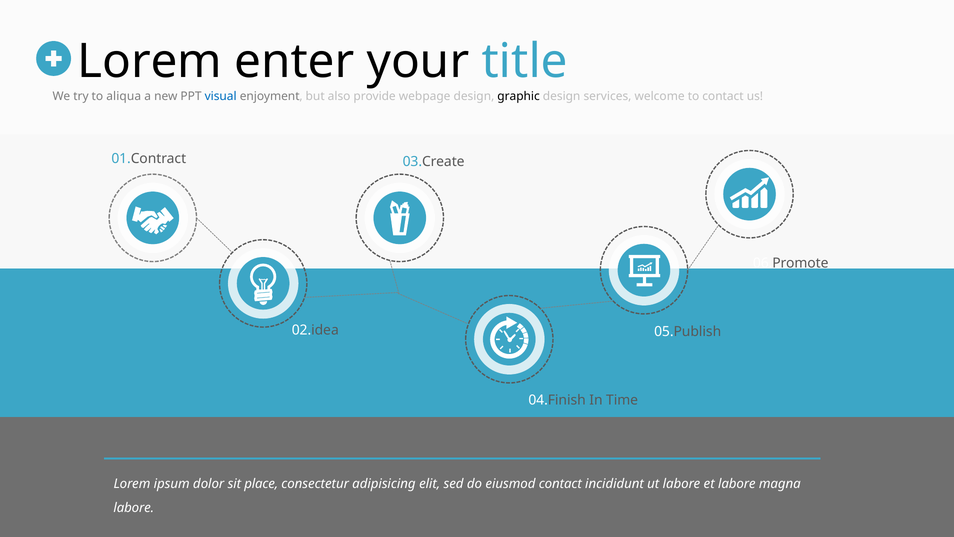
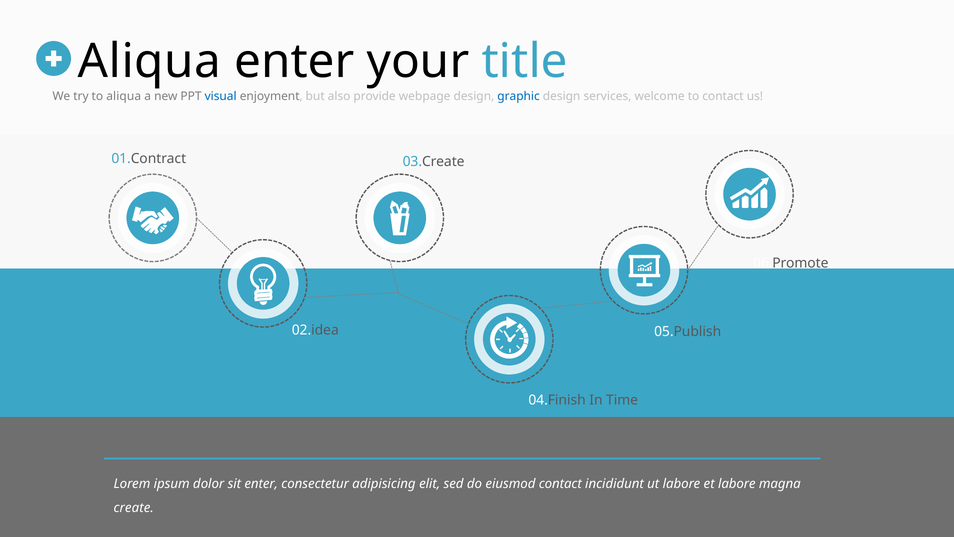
Lorem at (150, 61): Lorem -> Aliqua
graphic colour: black -> blue
sit place: place -> enter
labore at (134, 507): labore -> create
